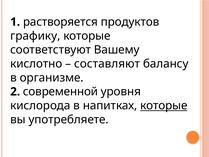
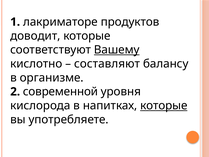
растворяется: растворяется -> лакриматоре
графику: графику -> доводит
Вашему underline: none -> present
